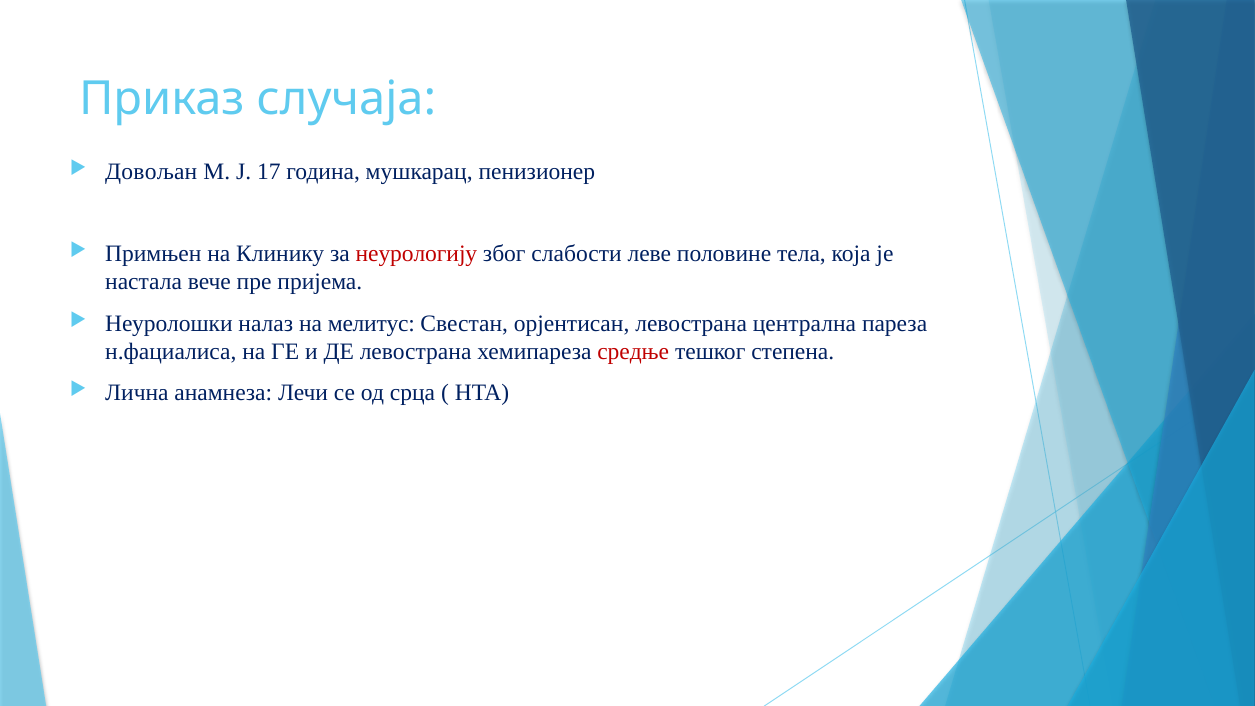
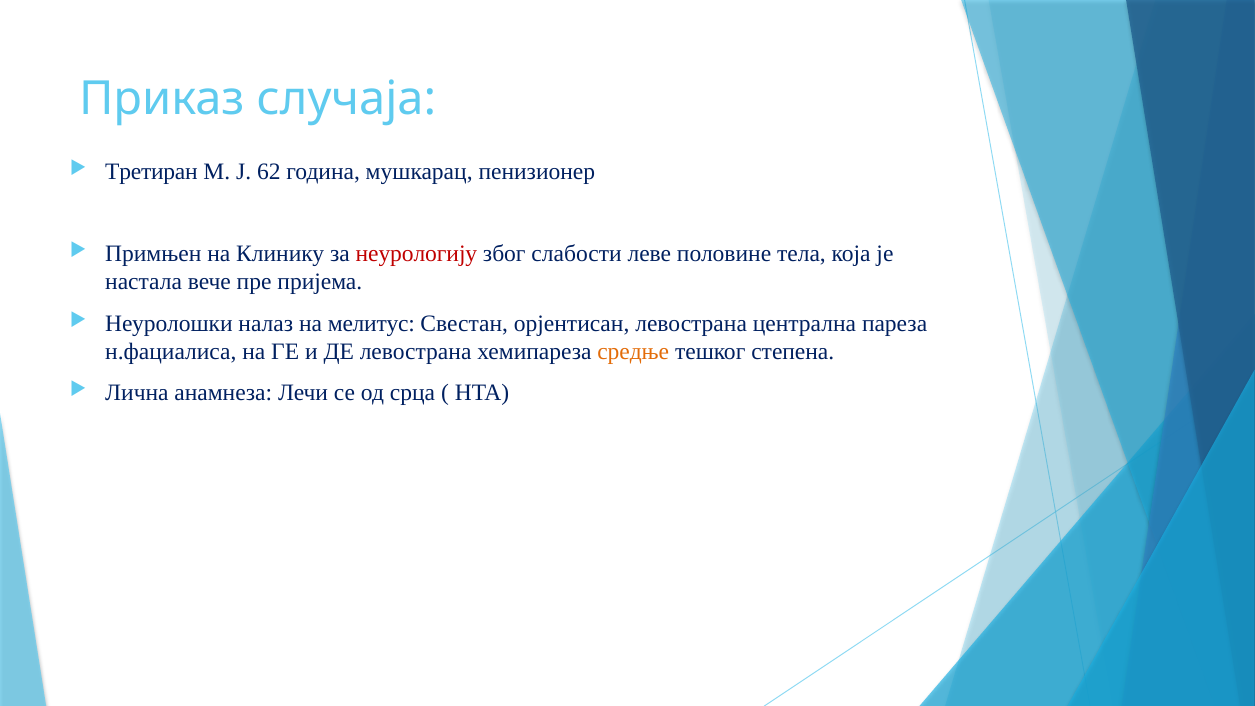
Довољан: Довољан -> Третиран
17: 17 -> 62
средње colour: red -> orange
